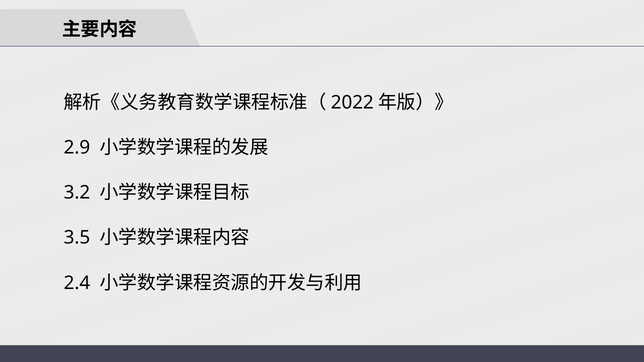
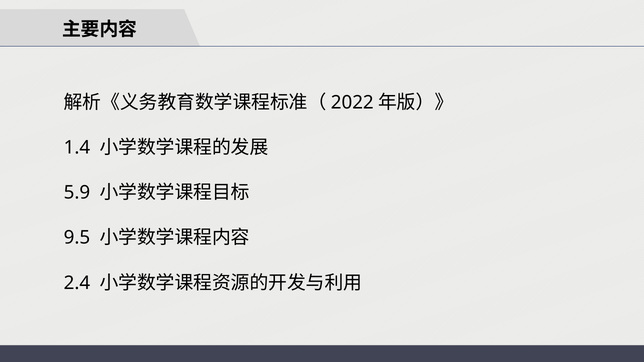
2.9: 2.9 -> 1.4
3.2: 3.2 -> 5.9
3.5: 3.5 -> 9.5
